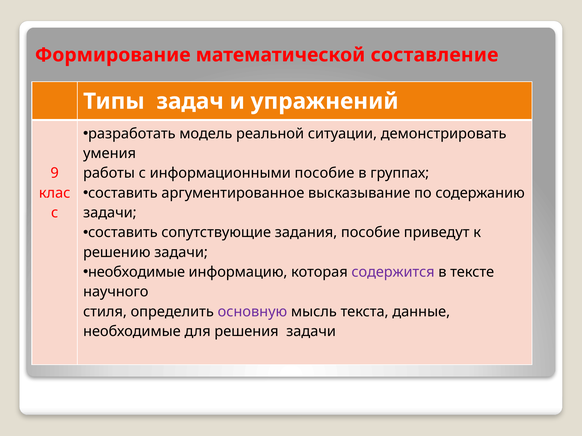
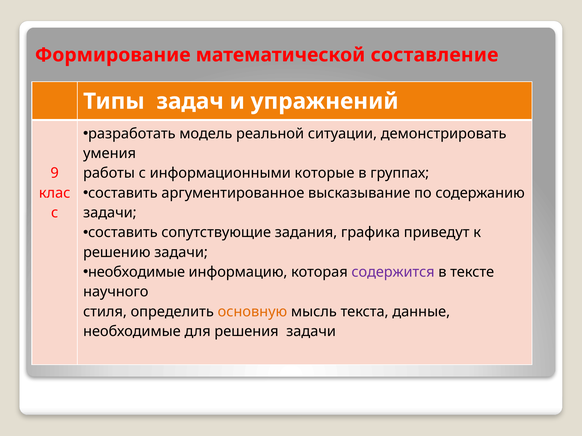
информационными пособие: пособие -> которые
задания пособие: пособие -> графика
основную colour: purple -> orange
